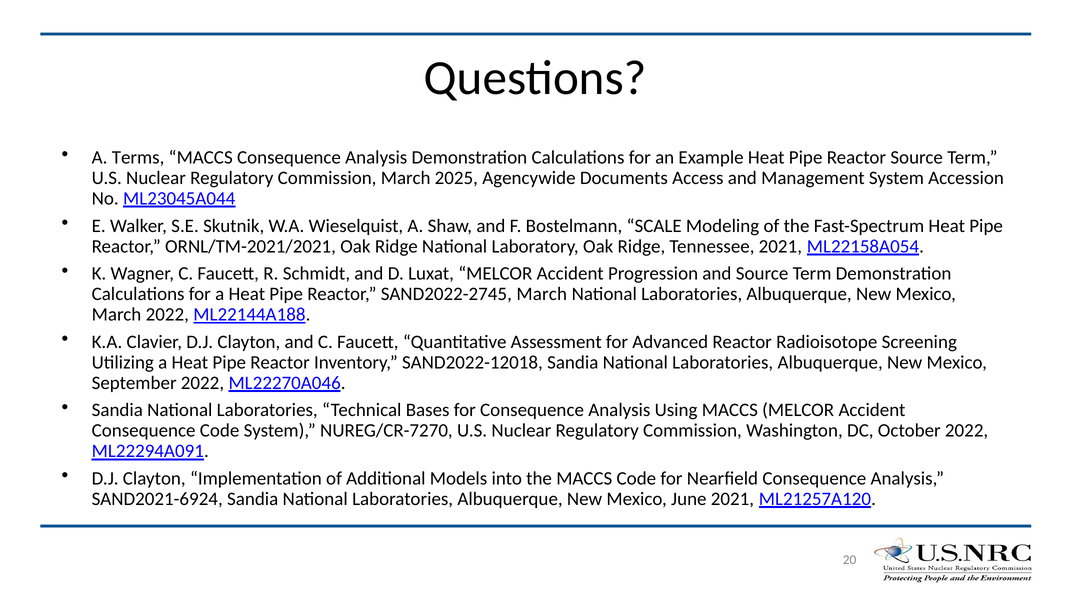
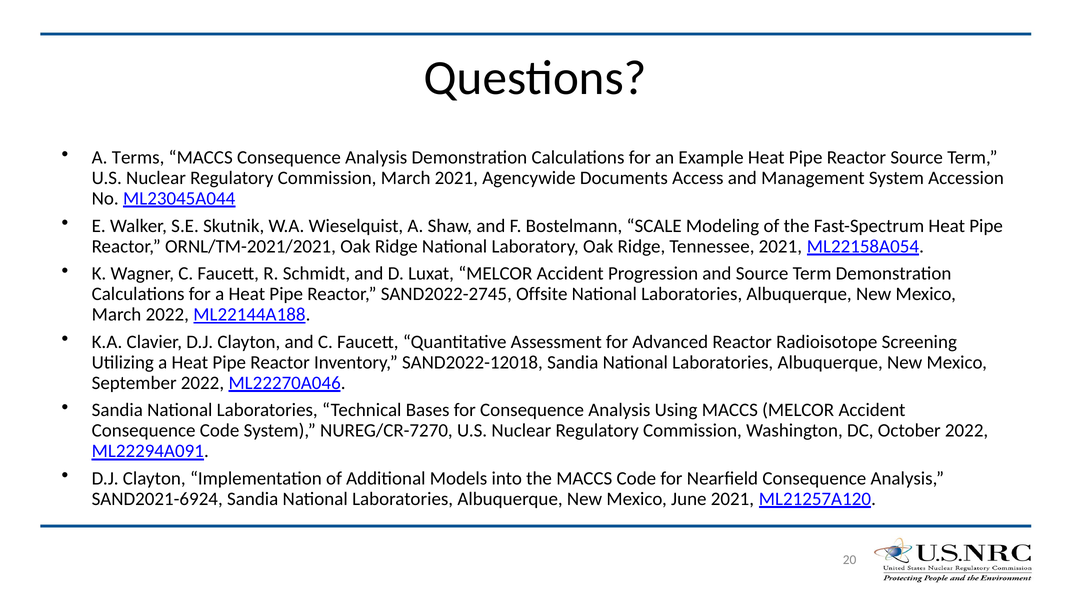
March 2025: 2025 -> 2021
SAND2022-2745 March: March -> Offsite
